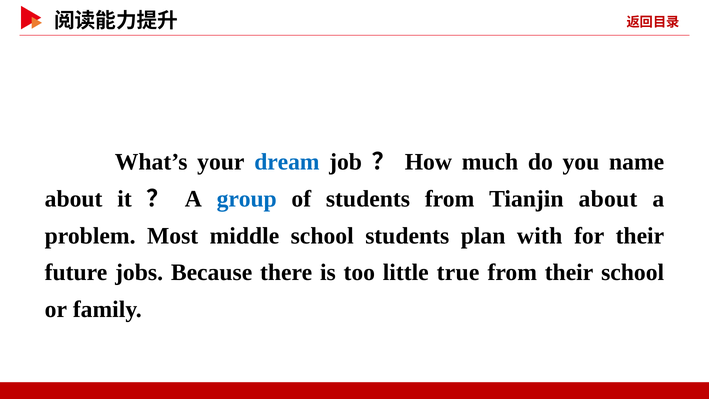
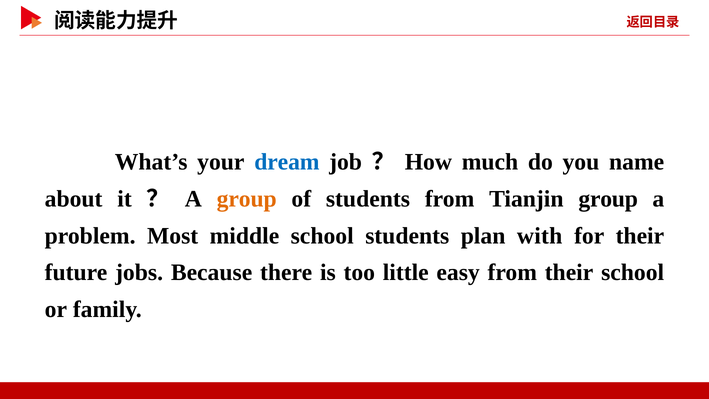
group at (247, 199) colour: blue -> orange
Tianjin about: about -> group
true: true -> easy
